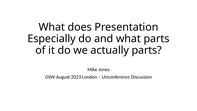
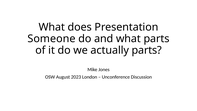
Especially: Especially -> Someone
